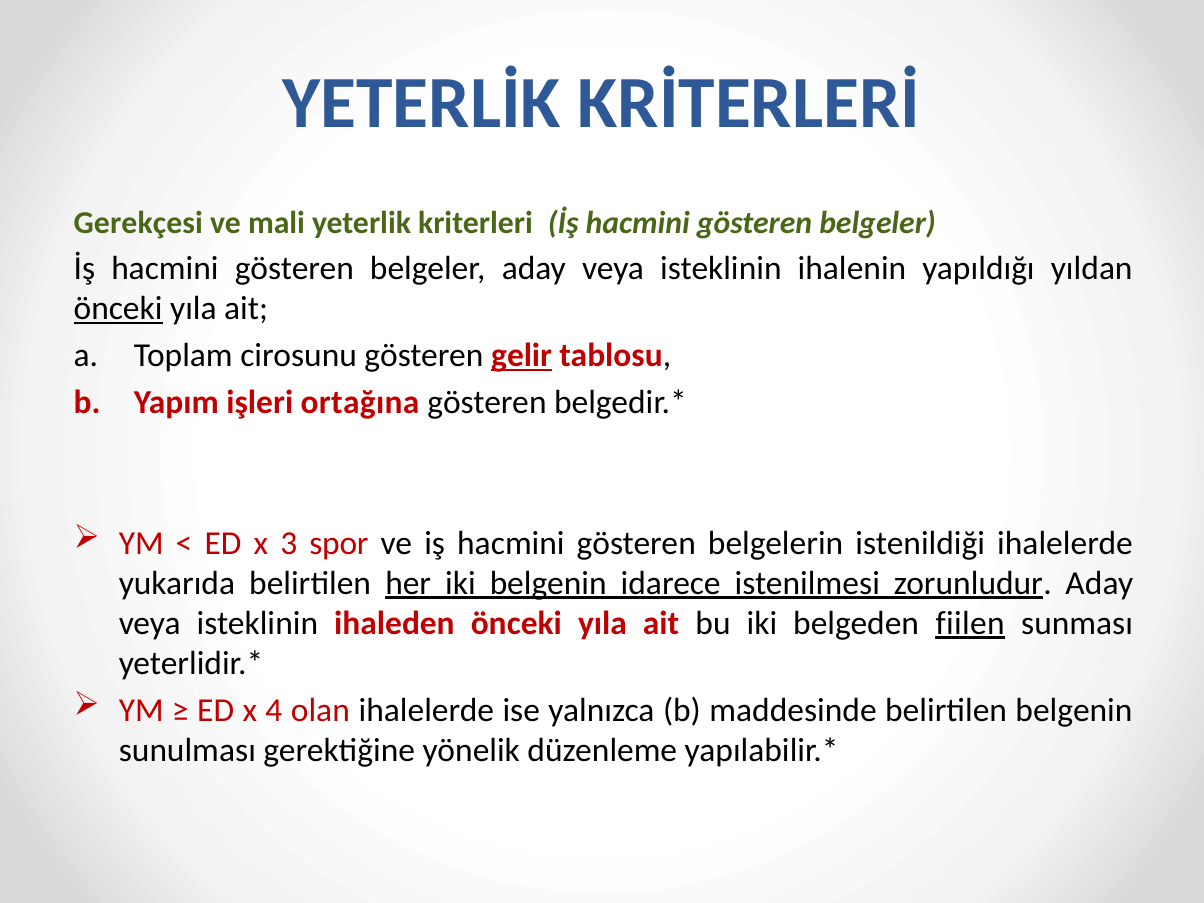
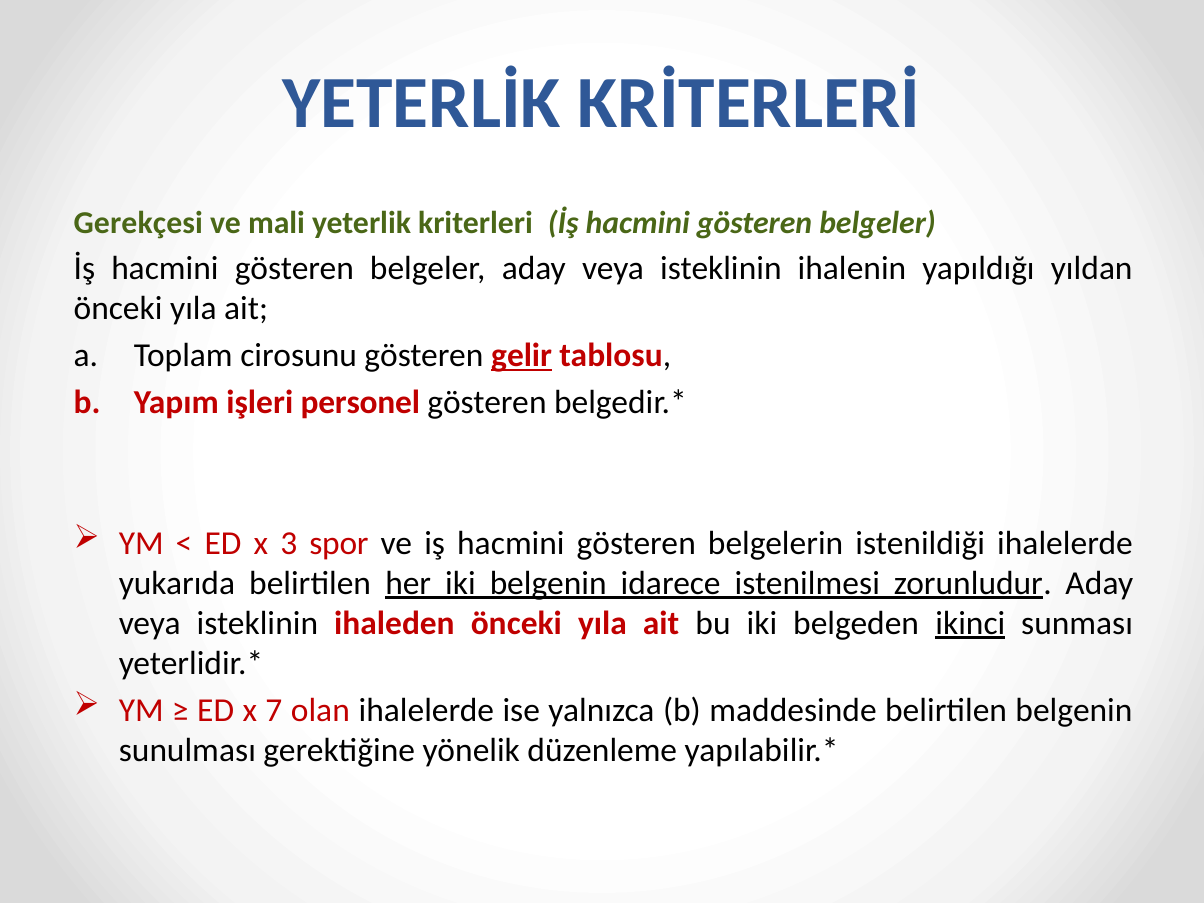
önceki at (118, 309) underline: present -> none
ortağına: ortağına -> personel
fiilen: fiilen -> ikinci
4: 4 -> 7
